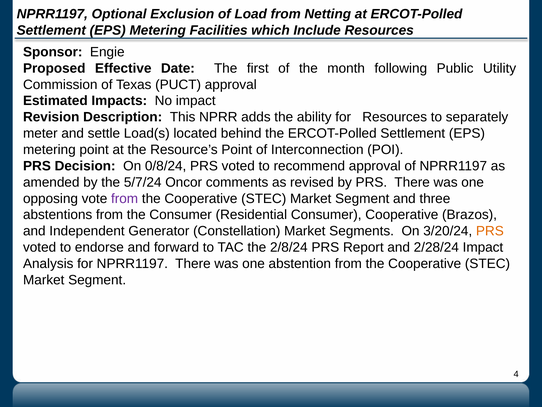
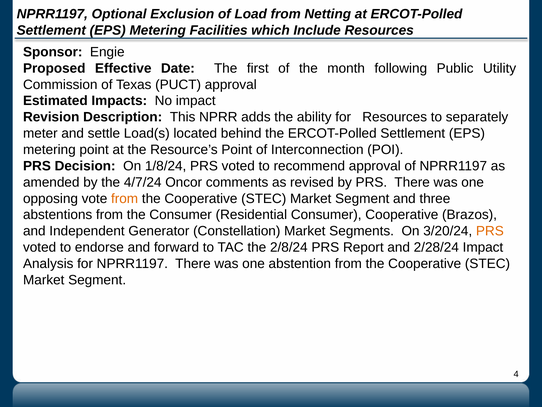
0/8/24: 0/8/24 -> 1/8/24
5/7/24: 5/7/24 -> 4/7/24
from at (125, 198) colour: purple -> orange
